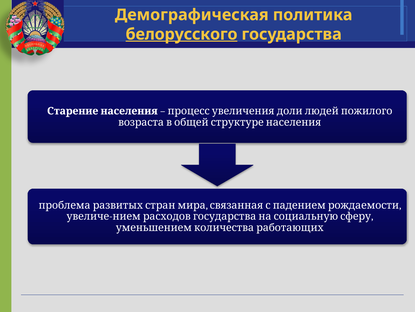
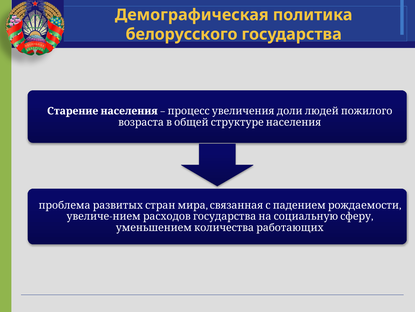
белорусского underline: present -> none
